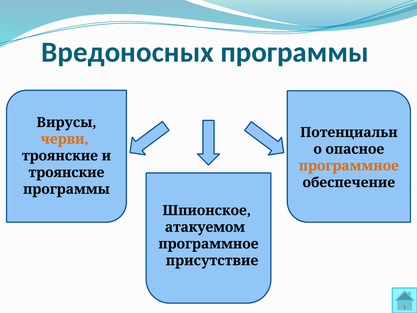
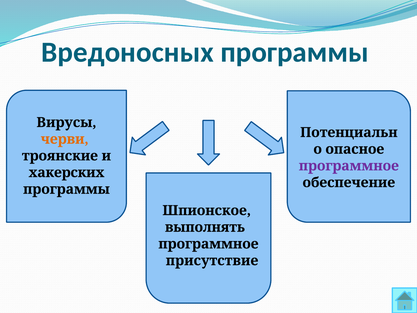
программное at (349, 166) colour: orange -> purple
троянские at (66, 172): троянские -> хакерских
атакуемом: атакуемом -> выполнять
